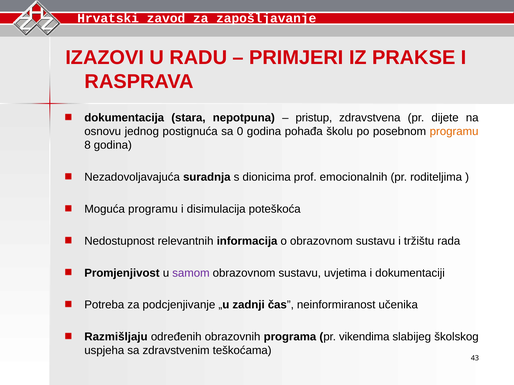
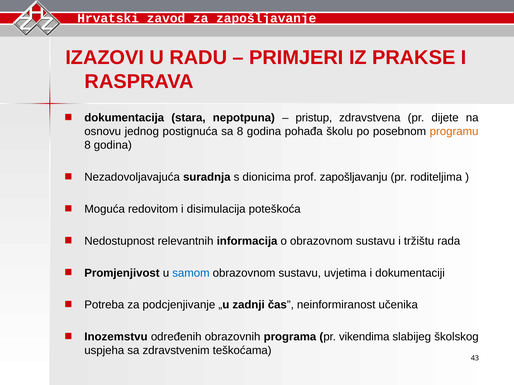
sa 0: 0 -> 8
emocionalnih: emocionalnih -> zapošljavanju
Moguća programu: programu -> redovitom
samom colour: purple -> blue
Razmišljaju: Razmišljaju -> Inozemstvu
